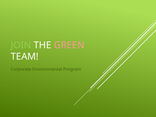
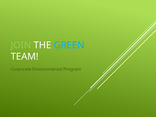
GREEN colour: pink -> light blue
